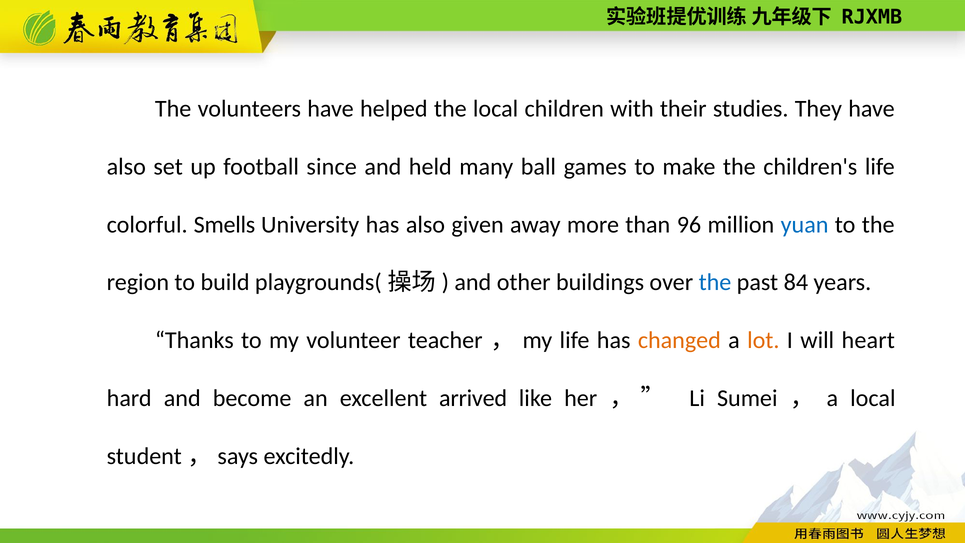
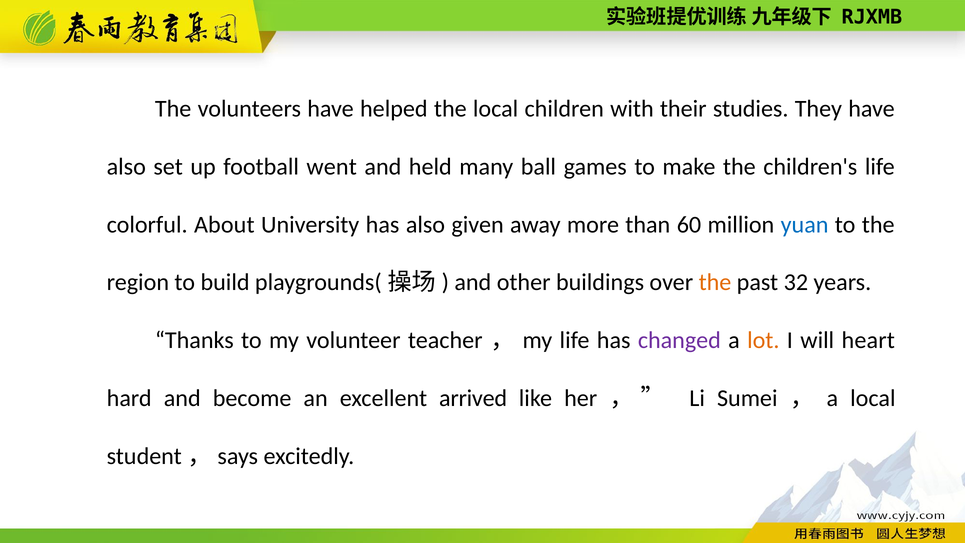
since: since -> went
Smells: Smells -> About
96: 96 -> 60
the at (715, 282) colour: blue -> orange
84: 84 -> 32
changed colour: orange -> purple
